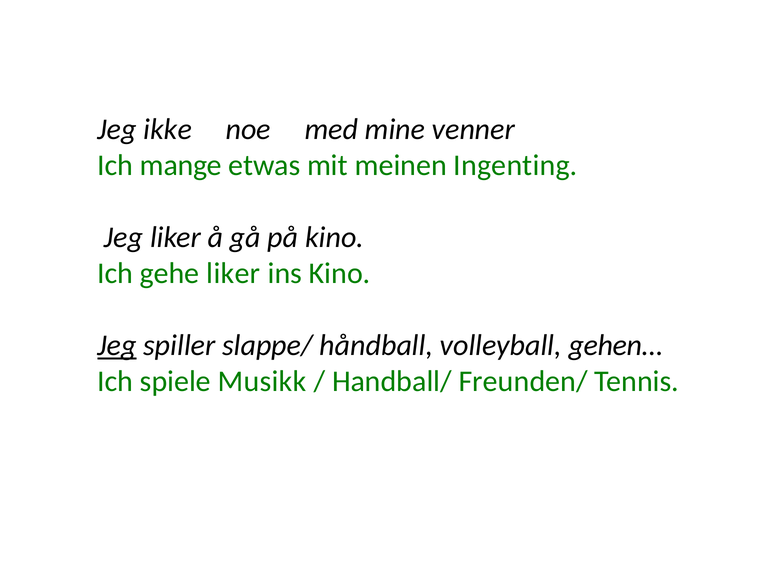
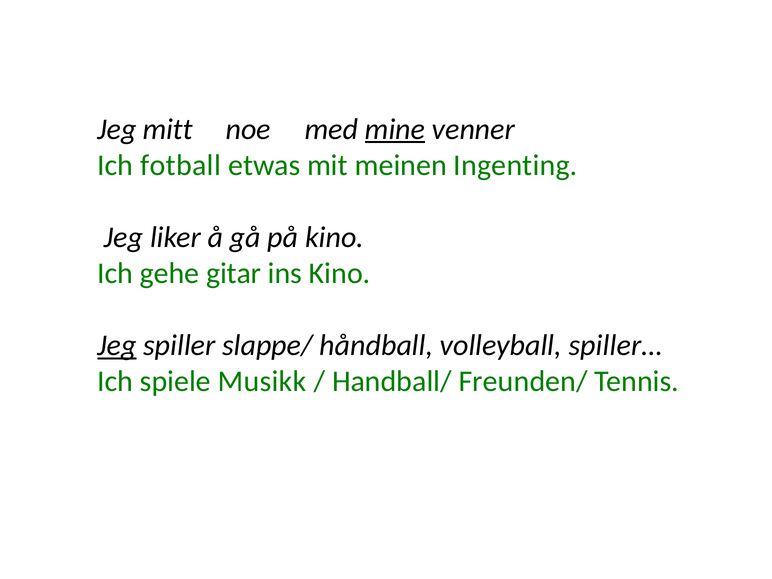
ikke: ikke -> mitt
mine underline: none -> present
mange: mange -> fotball
gehe liker: liker -> gitar
gehen…: gehen… -> spiller…
